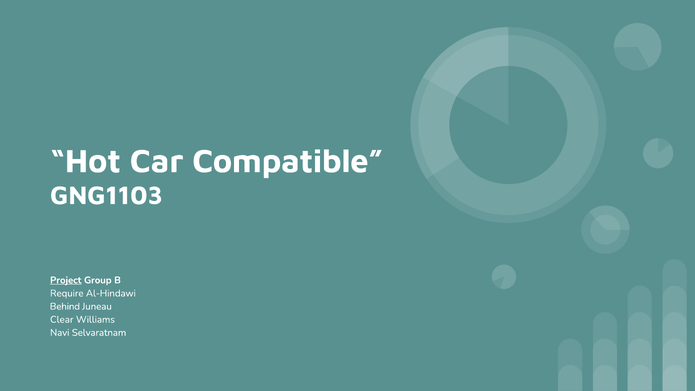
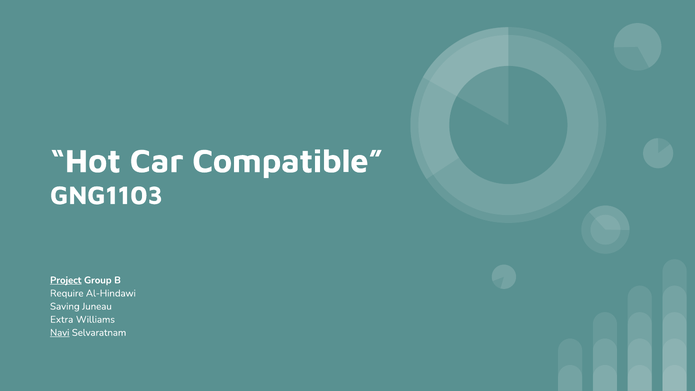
Behind: Behind -> Saving
Clear: Clear -> Extra
Navi underline: none -> present
